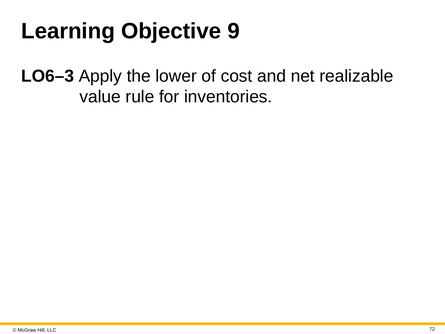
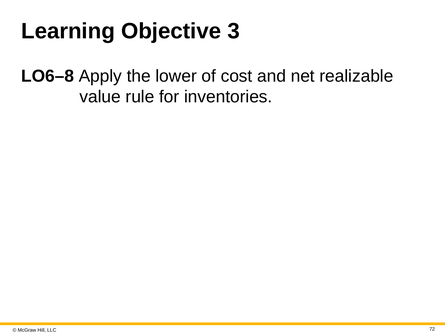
9: 9 -> 3
O6–3: O6–3 -> O6–8
